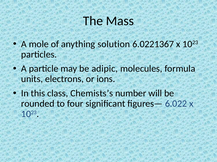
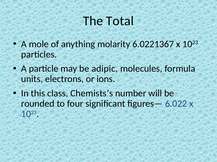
Mass: Mass -> Total
solution: solution -> molarity
